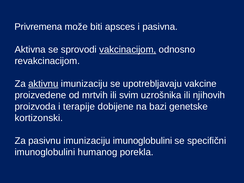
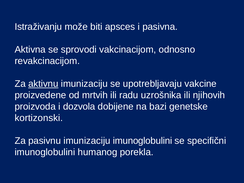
Privremena: Privremena -> Istraživanju
vakcinacijom underline: present -> none
svim: svim -> radu
terapije: terapije -> dozvola
